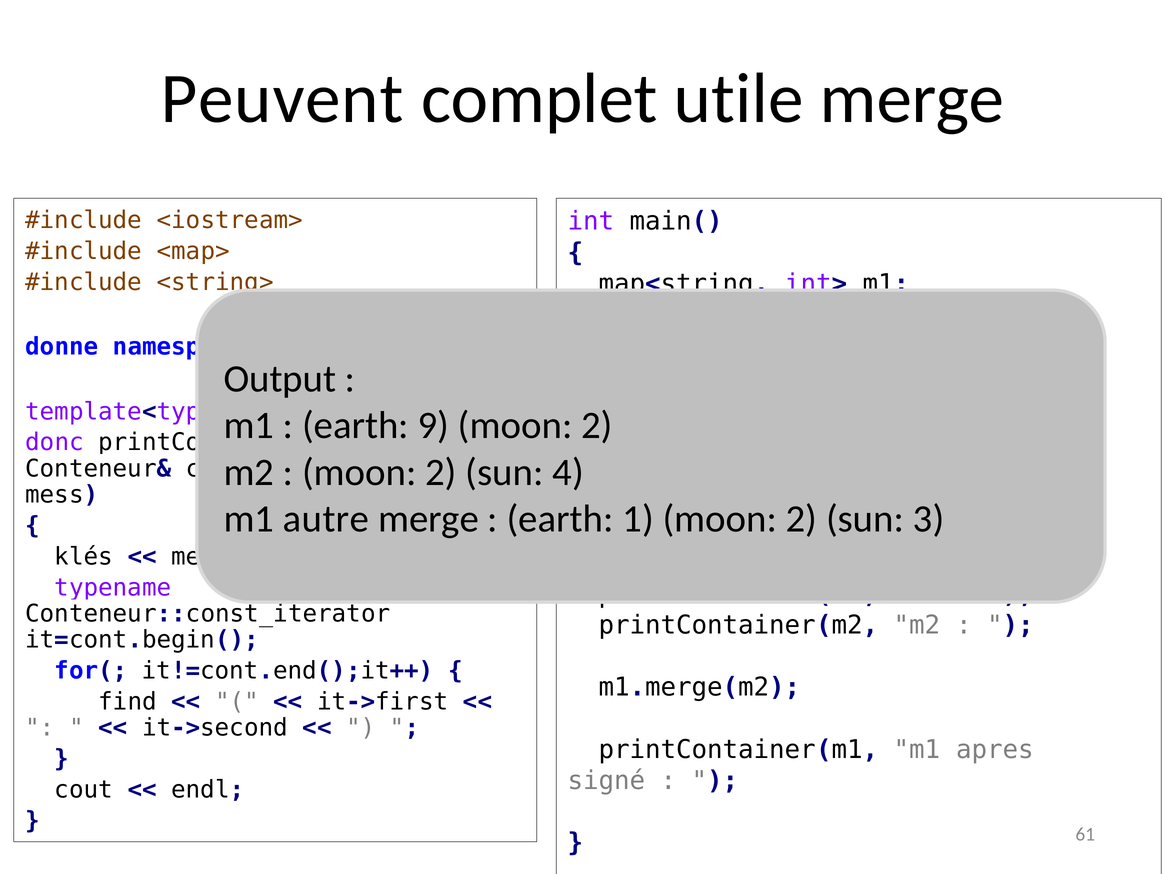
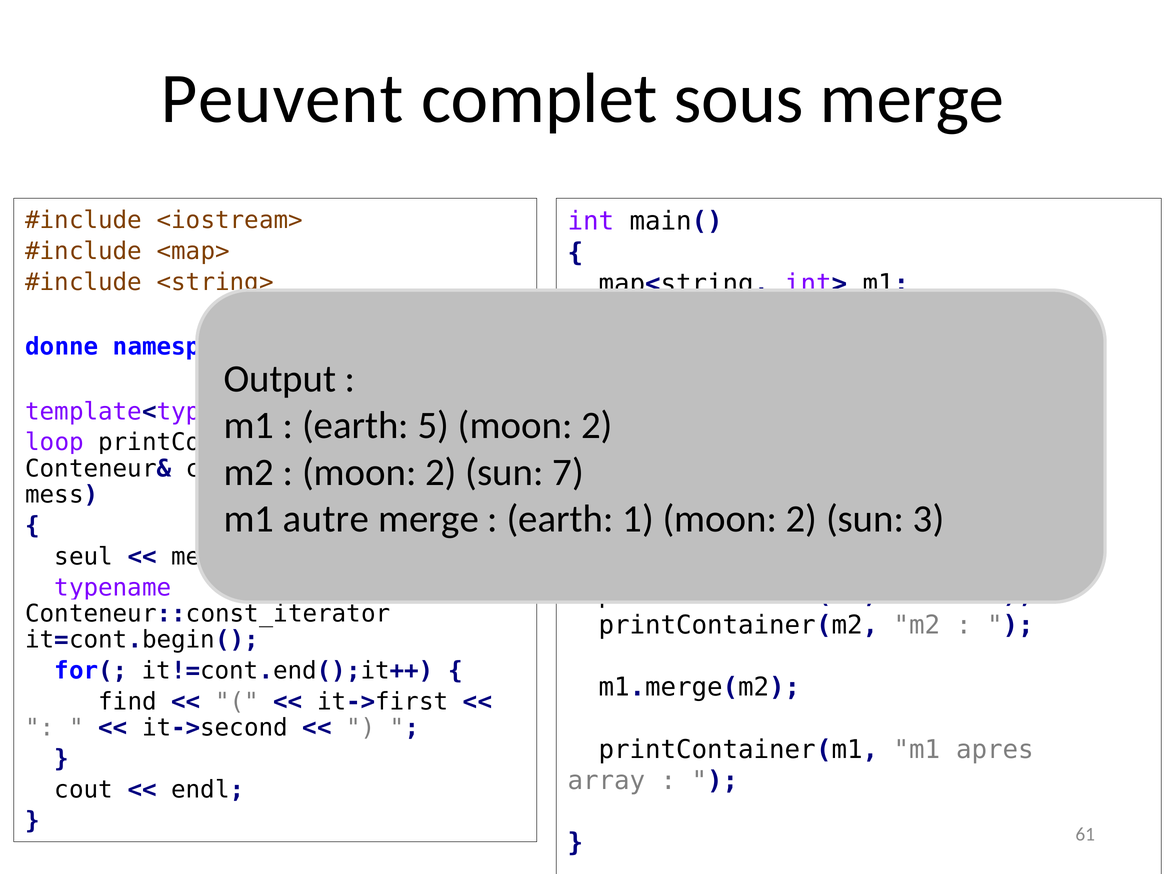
utile: utile -> sous
9: 9 -> 5
donc: donc -> loop
4: 4 -> 7
klés: klés -> seul
signé: signé -> array
